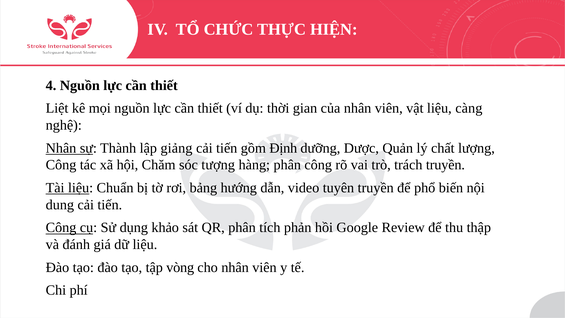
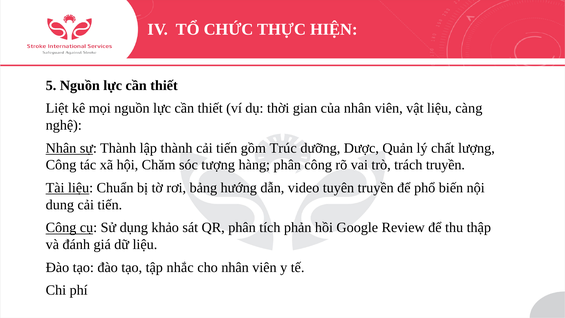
4: 4 -> 5
lập giảng: giảng -> thành
Định: Định -> Trúc
vòng: vòng -> nhắc
